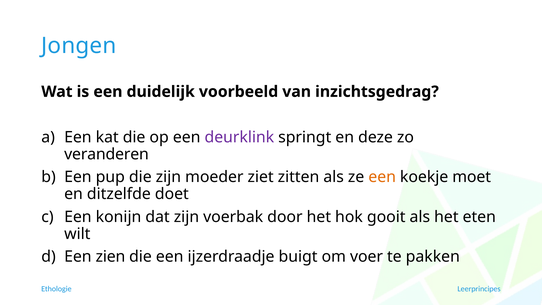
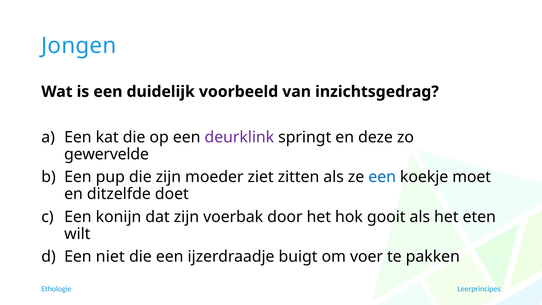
veranderen: veranderen -> gewervelde
een at (382, 177) colour: orange -> blue
zien: zien -> niet
